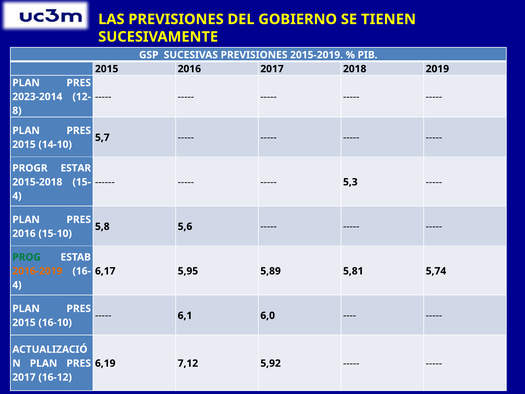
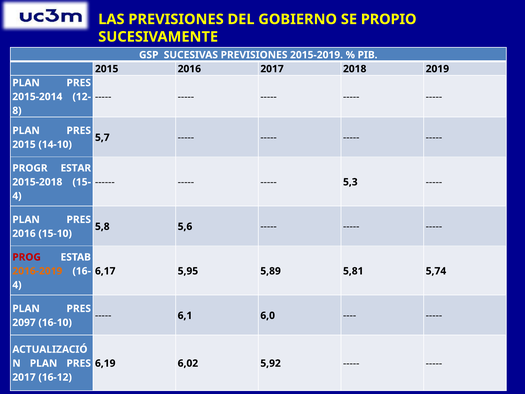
TIENEN: TIENEN -> PROPIO
2023-2014: 2023-2014 -> 2015-2014
PROG colour: green -> red
2015 at (24, 322): 2015 -> 2097
7,12: 7,12 -> 6,02
